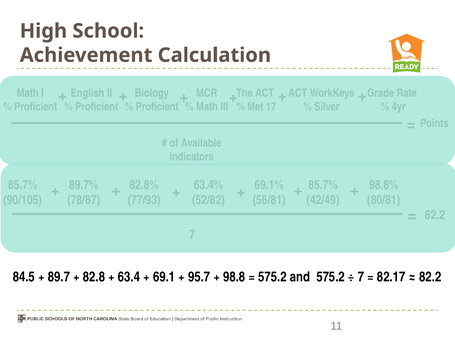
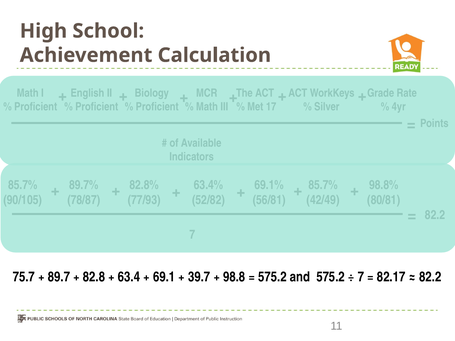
84.5: 84.5 -> 75.7
95.7: 95.7 -> 39.7
